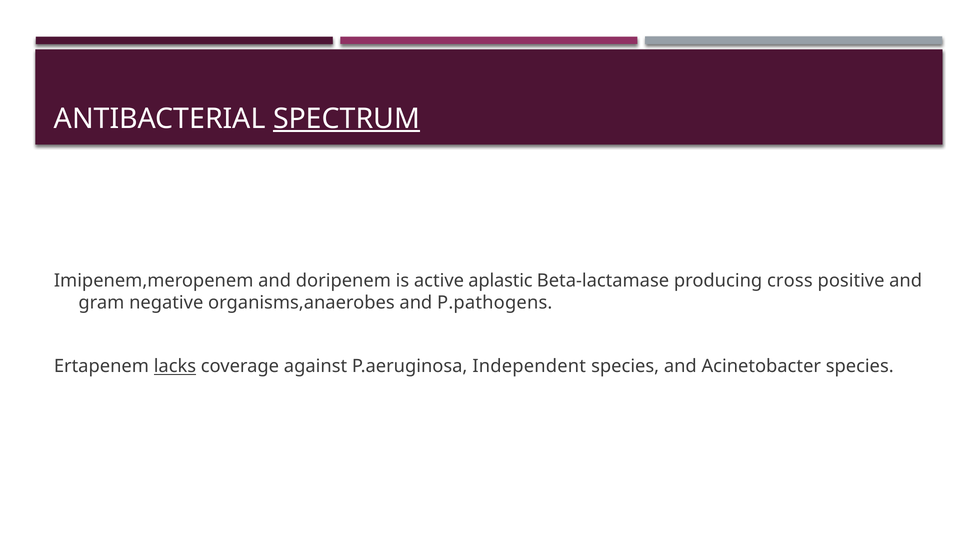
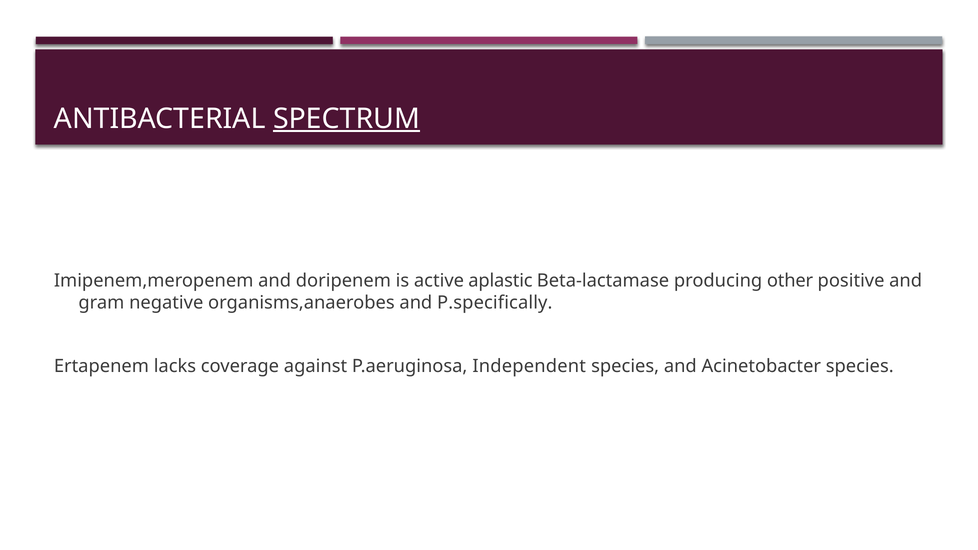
cross: cross -> other
P.pathogens: P.pathogens -> P.specifically
lacks underline: present -> none
